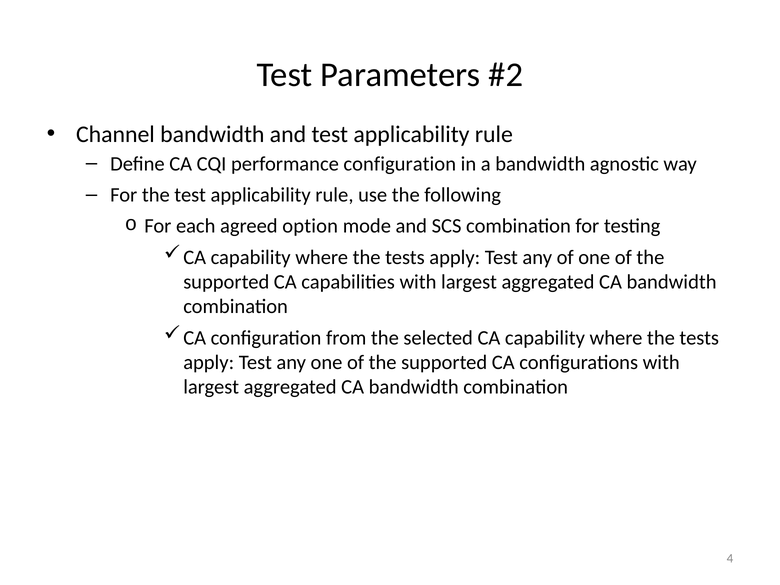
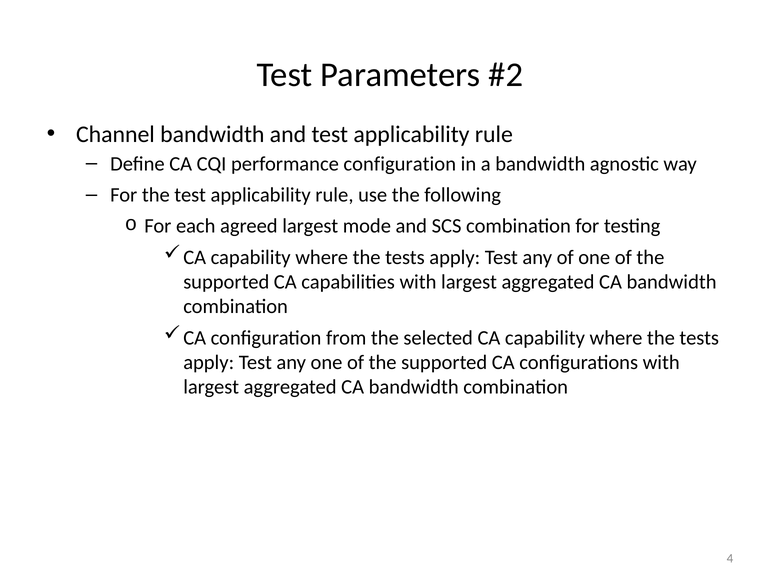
agreed option: option -> largest
